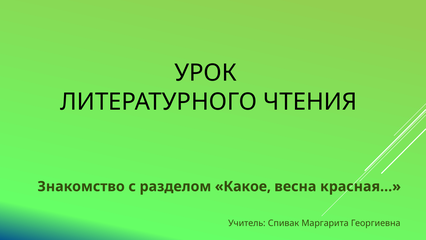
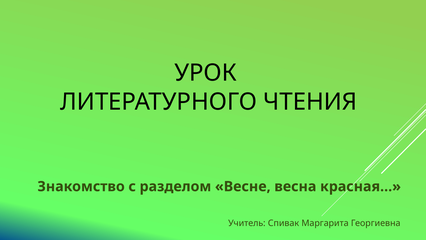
Какое: Какое -> Весне
